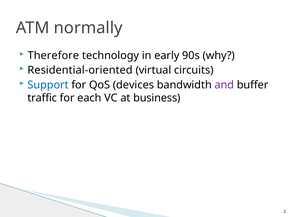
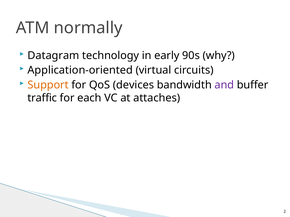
Therefore: Therefore -> Datagram
Residential-oriented: Residential-oriented -> Application-oriented
Support colour: blue -> orange
business: business -> attaches
